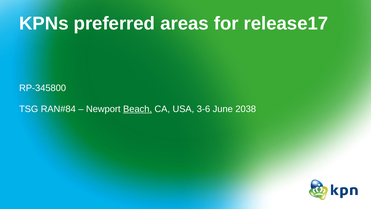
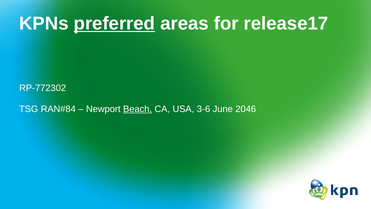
preferred underline: none -> present
RP-345800: RP-345800 -> RP-772302
2038: 2038 -> 2046
